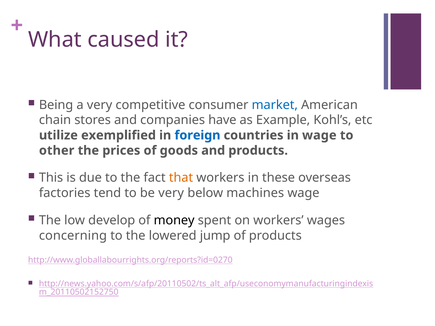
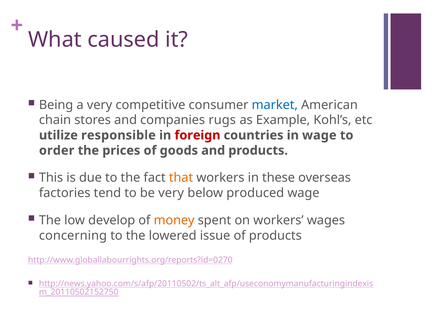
have: have -> rugs
exemplified: exemplified -> responsible
foreign colour: blue -> red
other: other -> order
machines: machines -> produced
money colour: black -> orange
jump: jump -> issue
